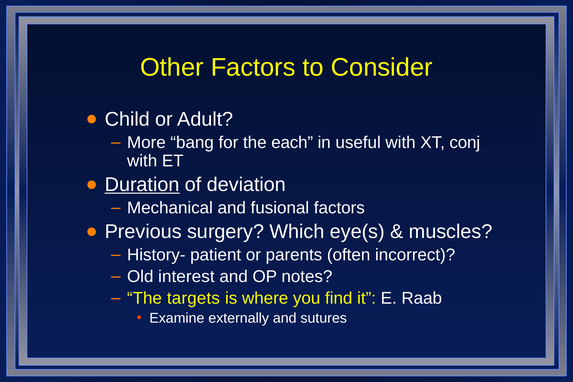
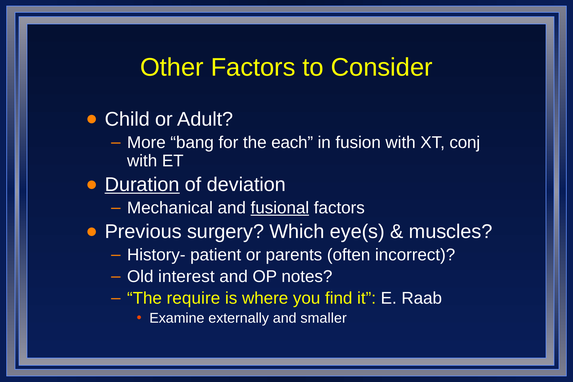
useful: useful -> fusion
fusional underline: none -> present
targets: targets -> require
sutures: sutures -> smaller
